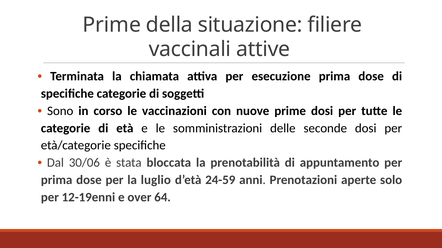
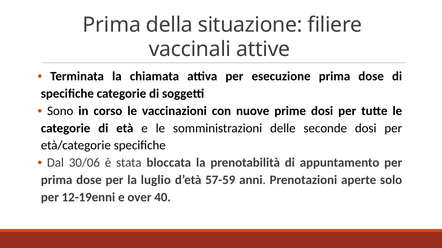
Prime at (112, 25): Prime -> Prima
24-59: 24-59 -> 57-59
64: 64 -> 40
